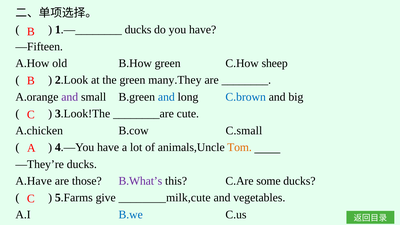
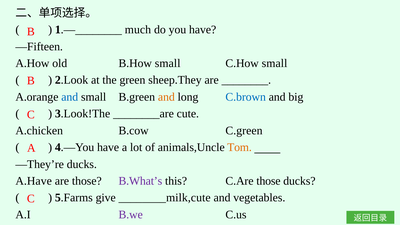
1.—________ ducks: ducks -> much
B.How green: green -> small
C.How sheep: sheep -> small
many.They: many.They -> sheep.They
and at (70, 97) colour: purple -> blue
and at (166, 97) colour: blue -> orange
C.small: C.small -> C.green
C.Are some: some -> those
B.we colour: blue -> purple
